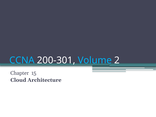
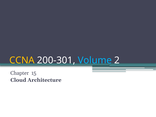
CCNA colour: light blue -> yellow
